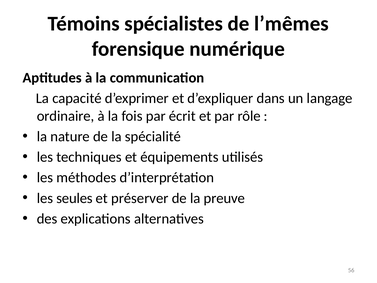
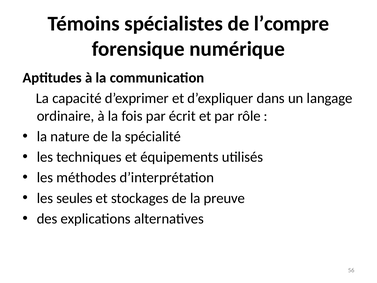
l’mêmes: l’mêmes -> l’compre
préserver: préserver -> stockages
